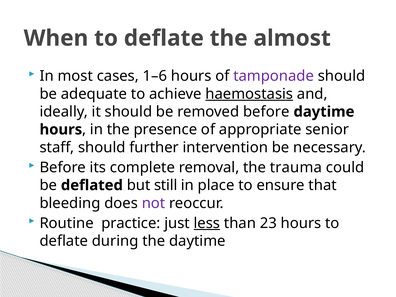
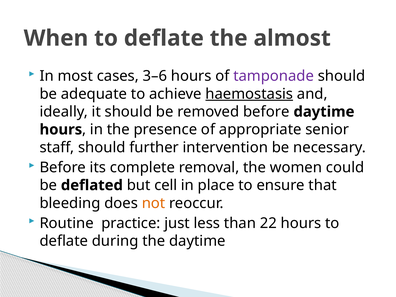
1–6: 1–6 -> 3–6
trauma: trauma -> women
still: still -> cell
not colour: purple -> orange
less underline: present -> none
23: 23 -> 22
